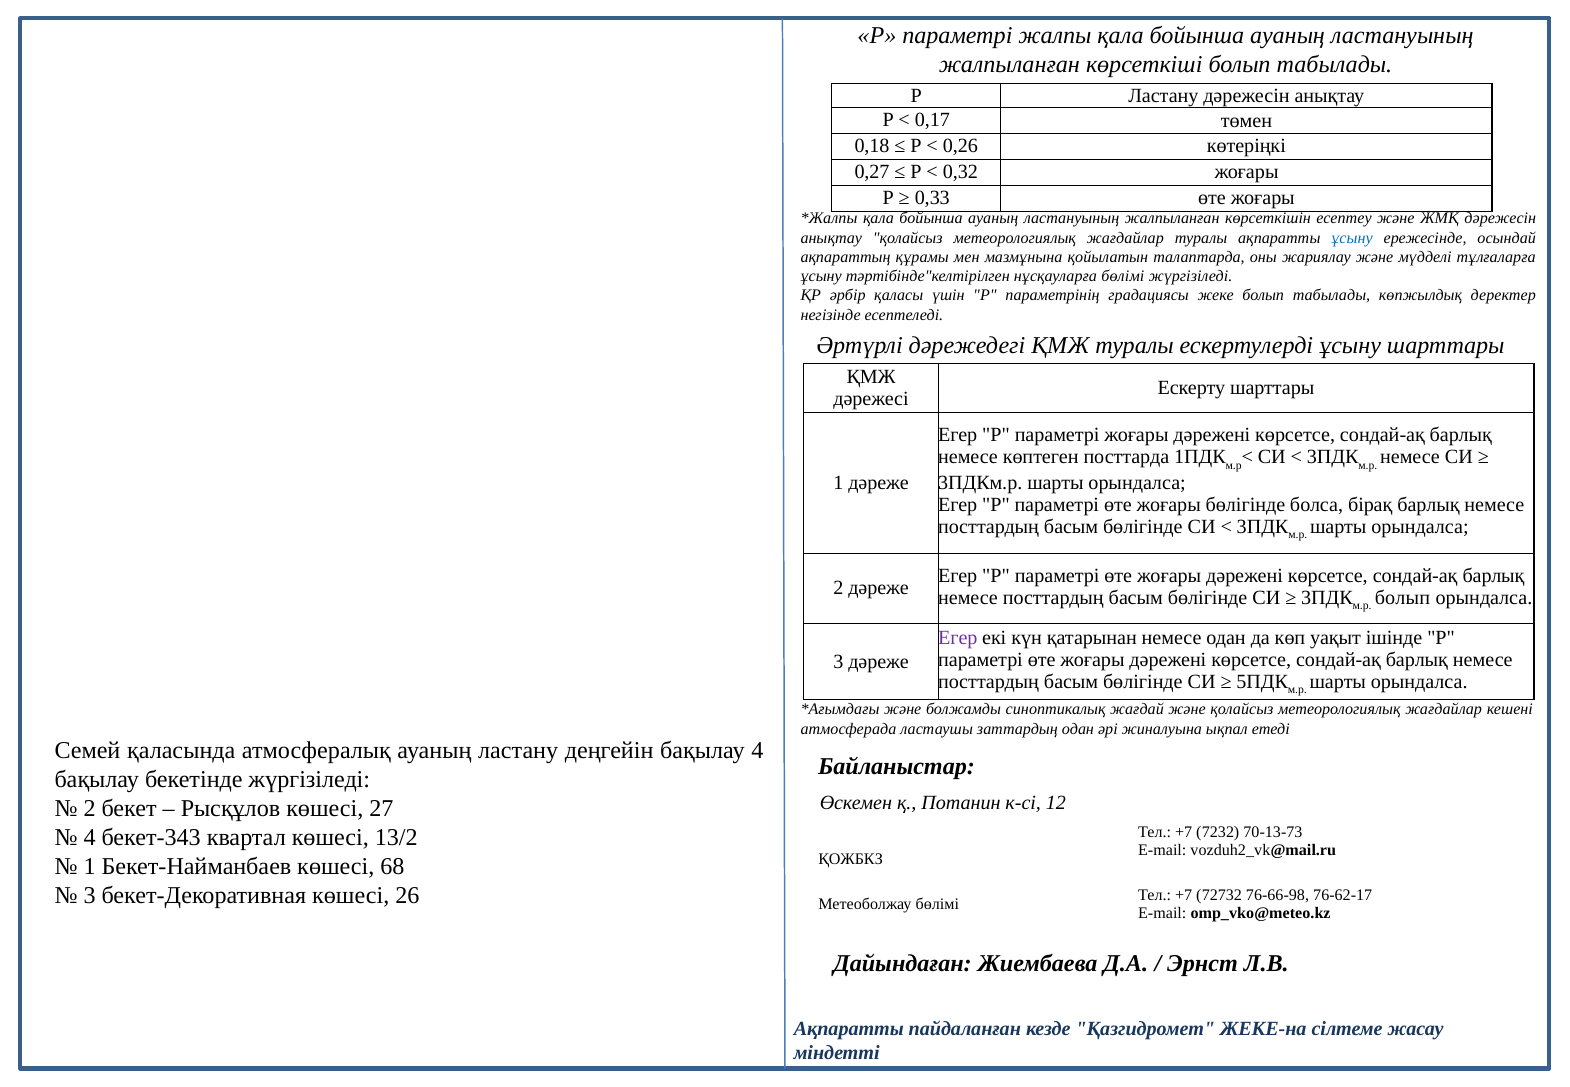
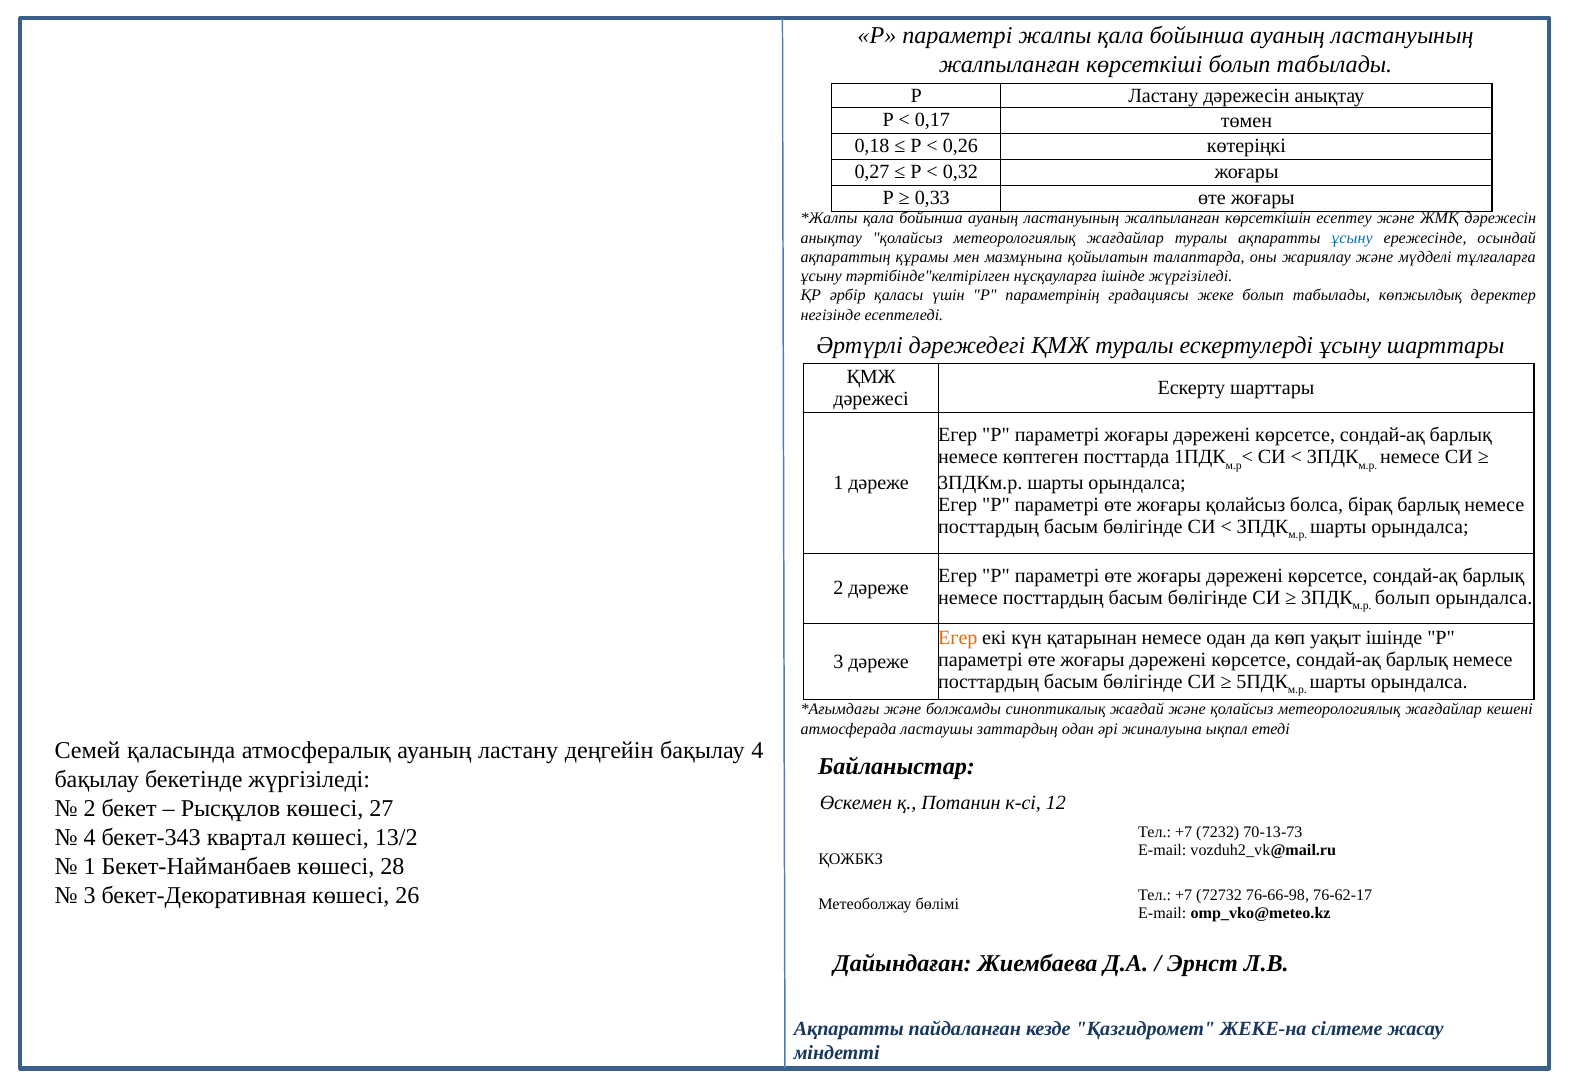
нұсқауларға бөлімі: бөлімі -> ішінде
жоғары бөлігінде: бөлігінде -> қолайсыз
Егер at (958, 638) colour: purple -> orange
68: 68 -> 28
